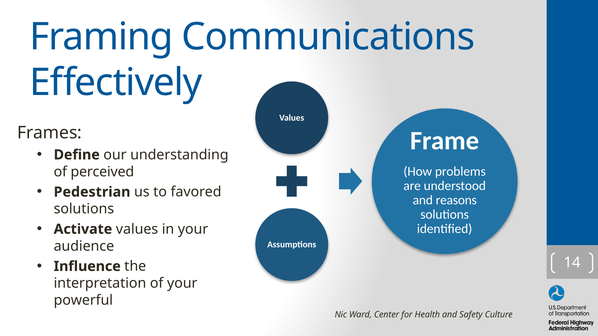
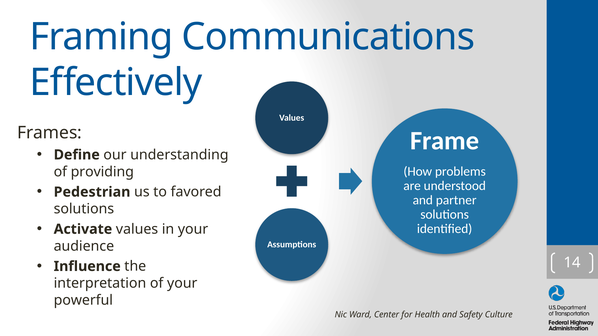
perceived: perceived -> providing
reasons: reasons -> partner
